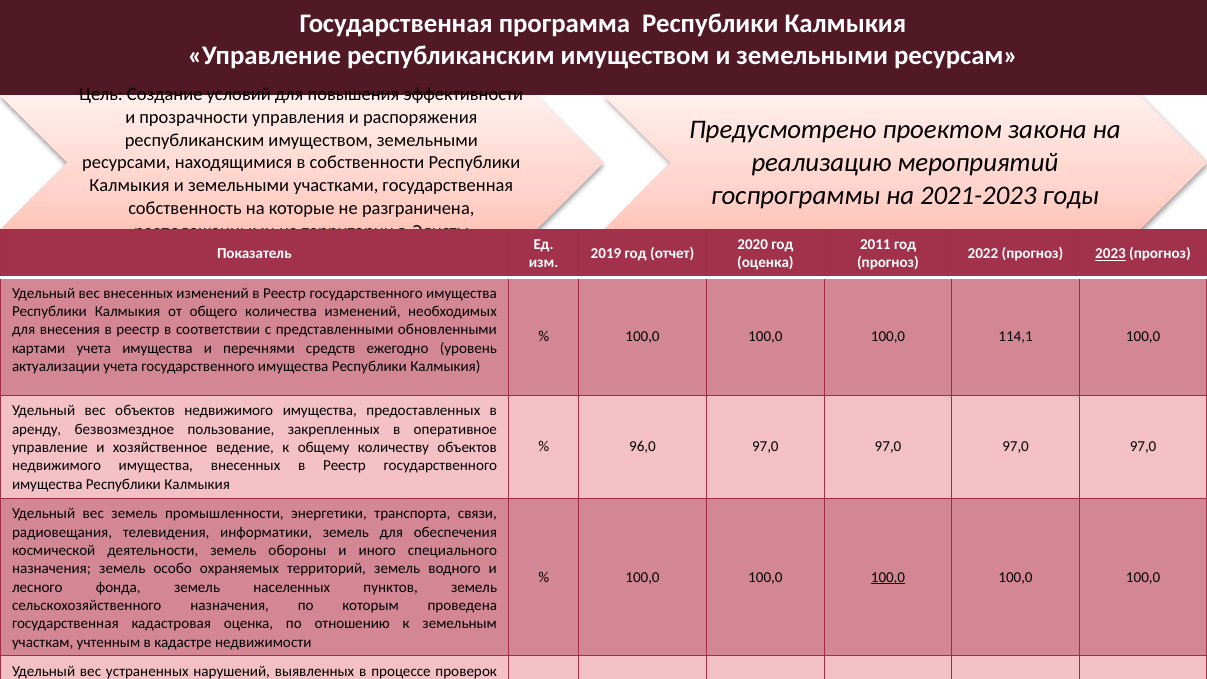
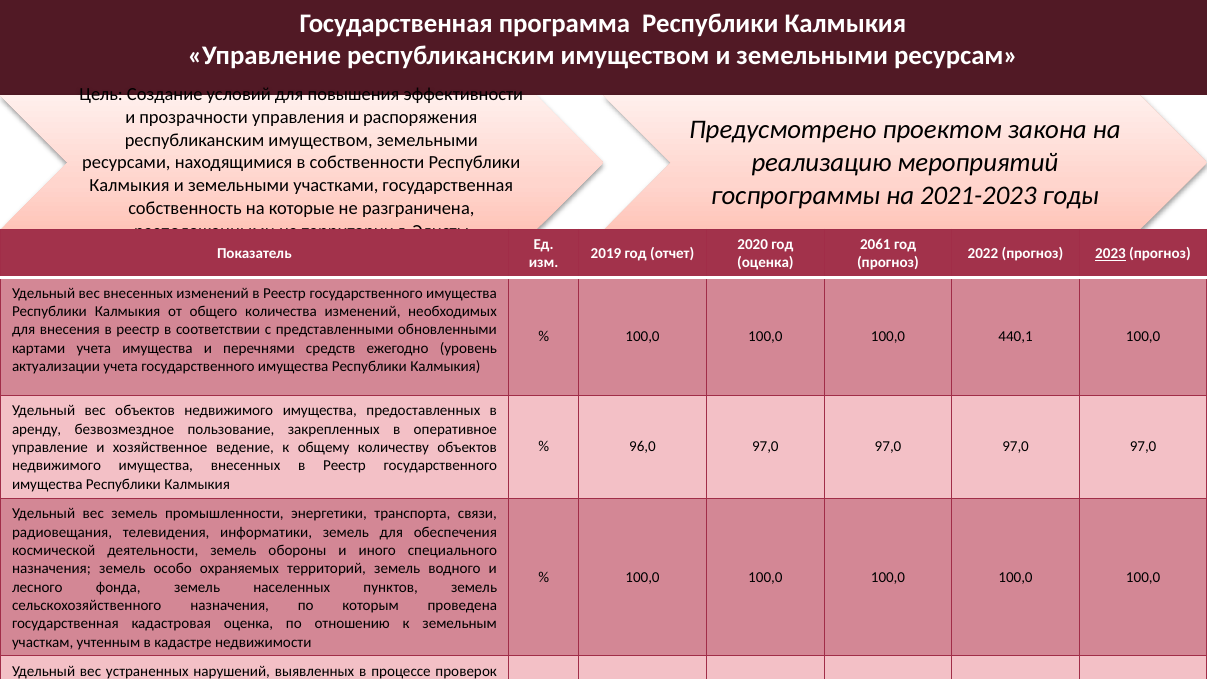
2011: 2011 -> 2061
114,1: 114,1 -> 440,1
100,0 at (888, 577) underline: present -> none
